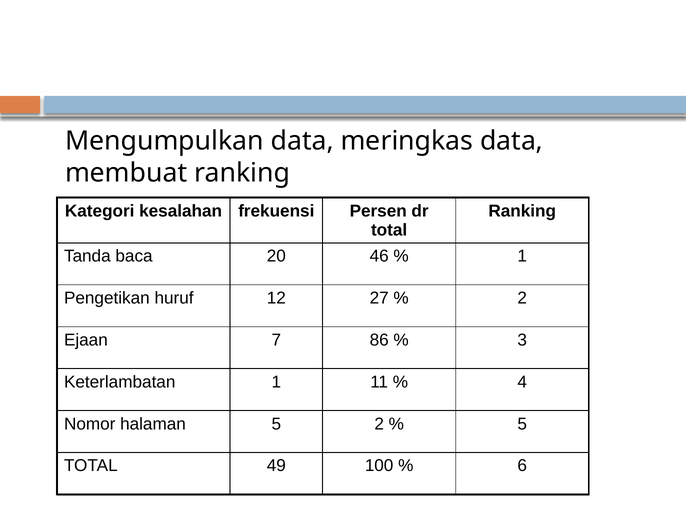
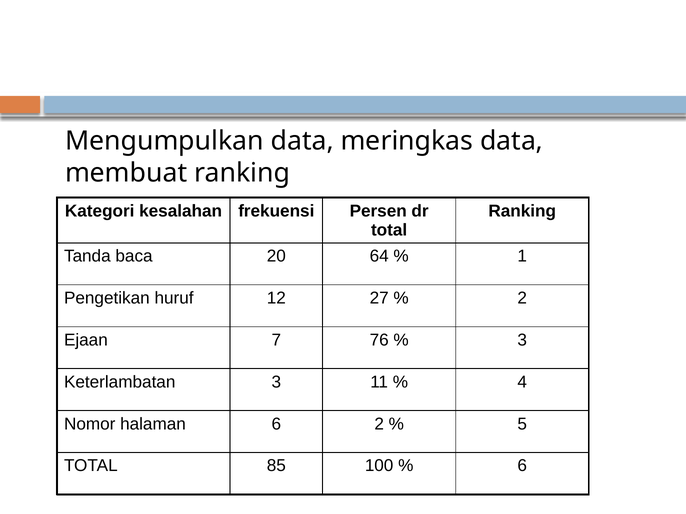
46: 46 -> 64
86: 86 -> 76
Keterlambatan 1: 1 -> 3
halaman 5: 5 -> 6
49: 49 -> 85
